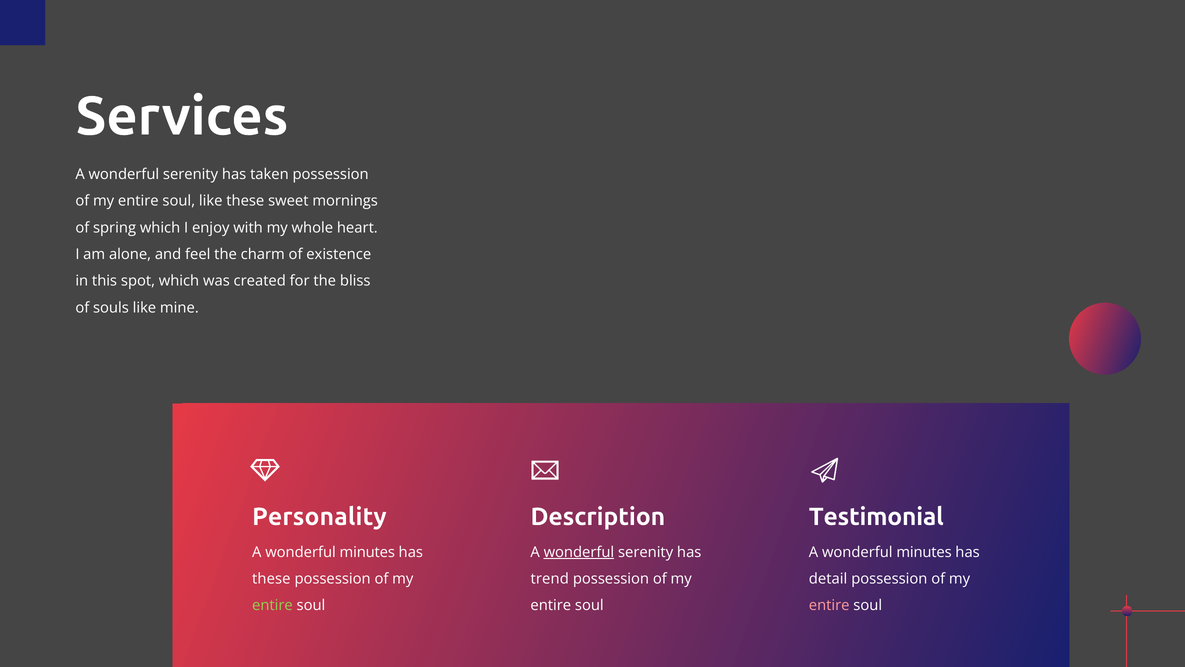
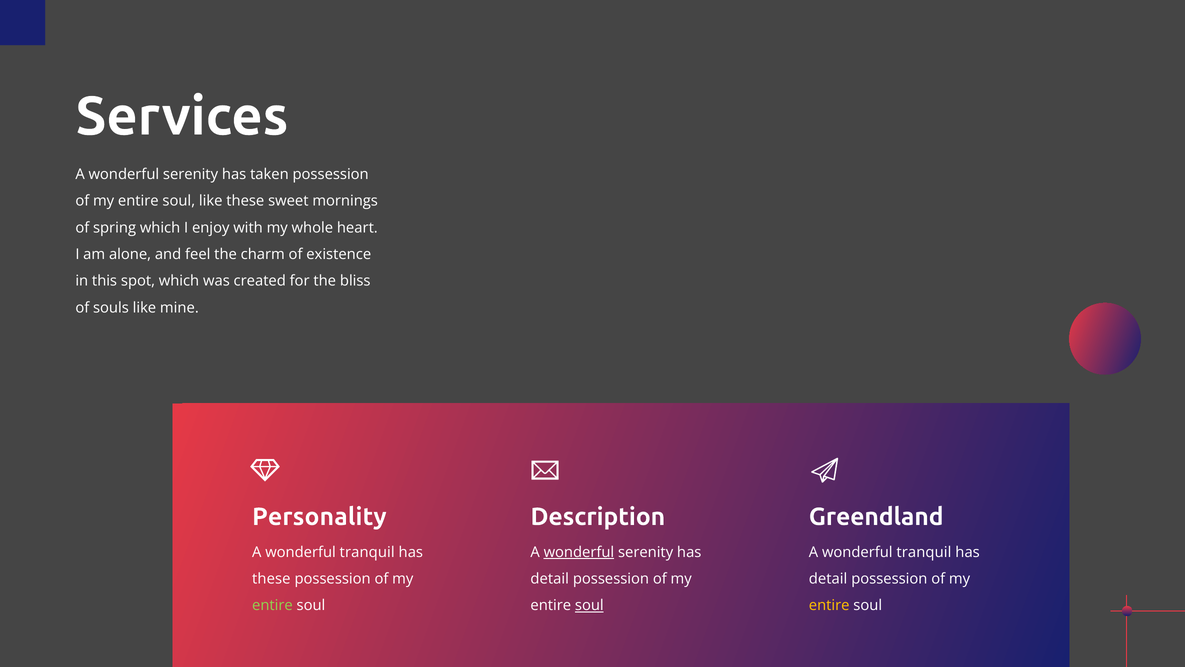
Testimonial: Testimonial -> Greendland
minutes at (367, 552): minutes -> tranquil
minutes at (924, 552): minutes -> tranquil
trend at (550, 578): trend -> detail
soul at (589, 605) underline: none -> present
entire at (829, 605) colour: pink -> yellow
